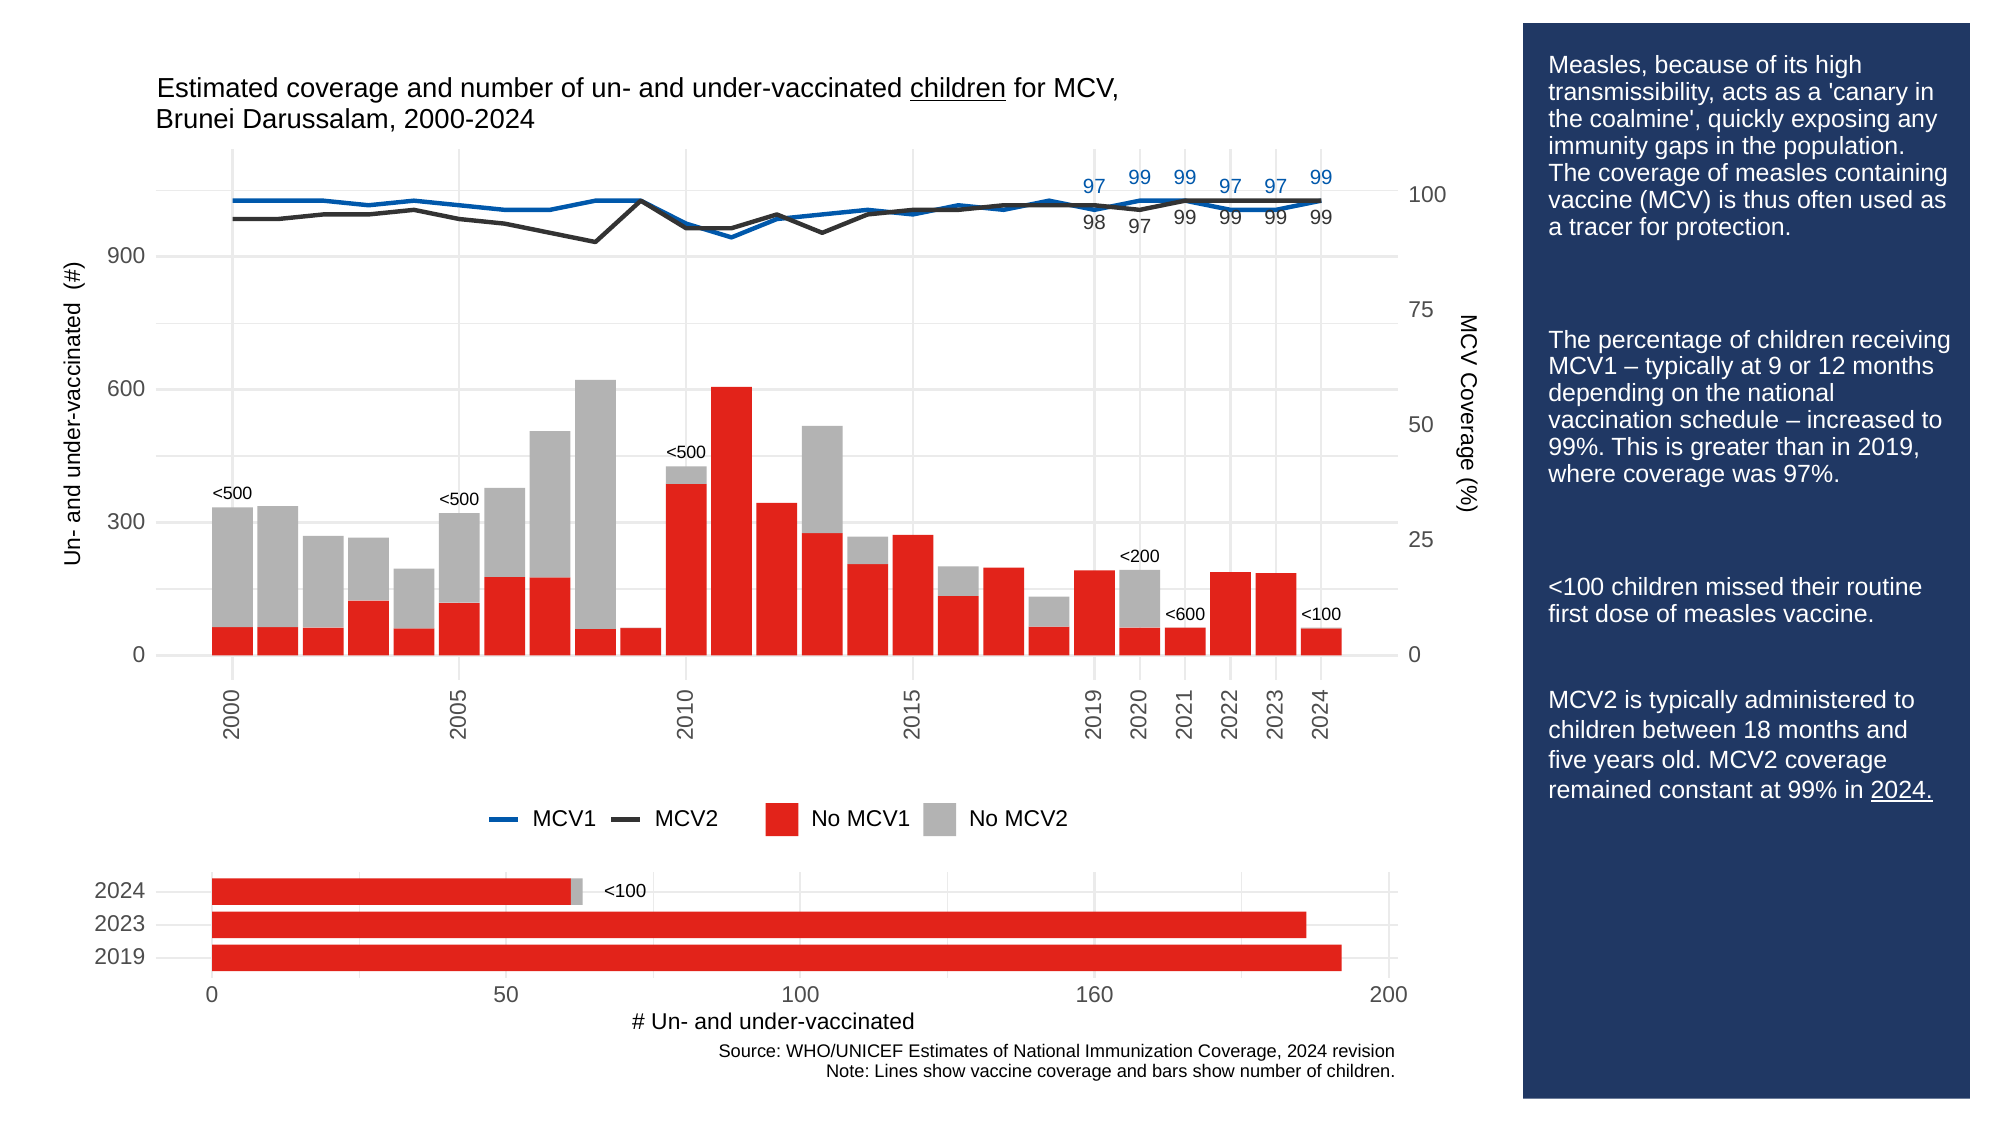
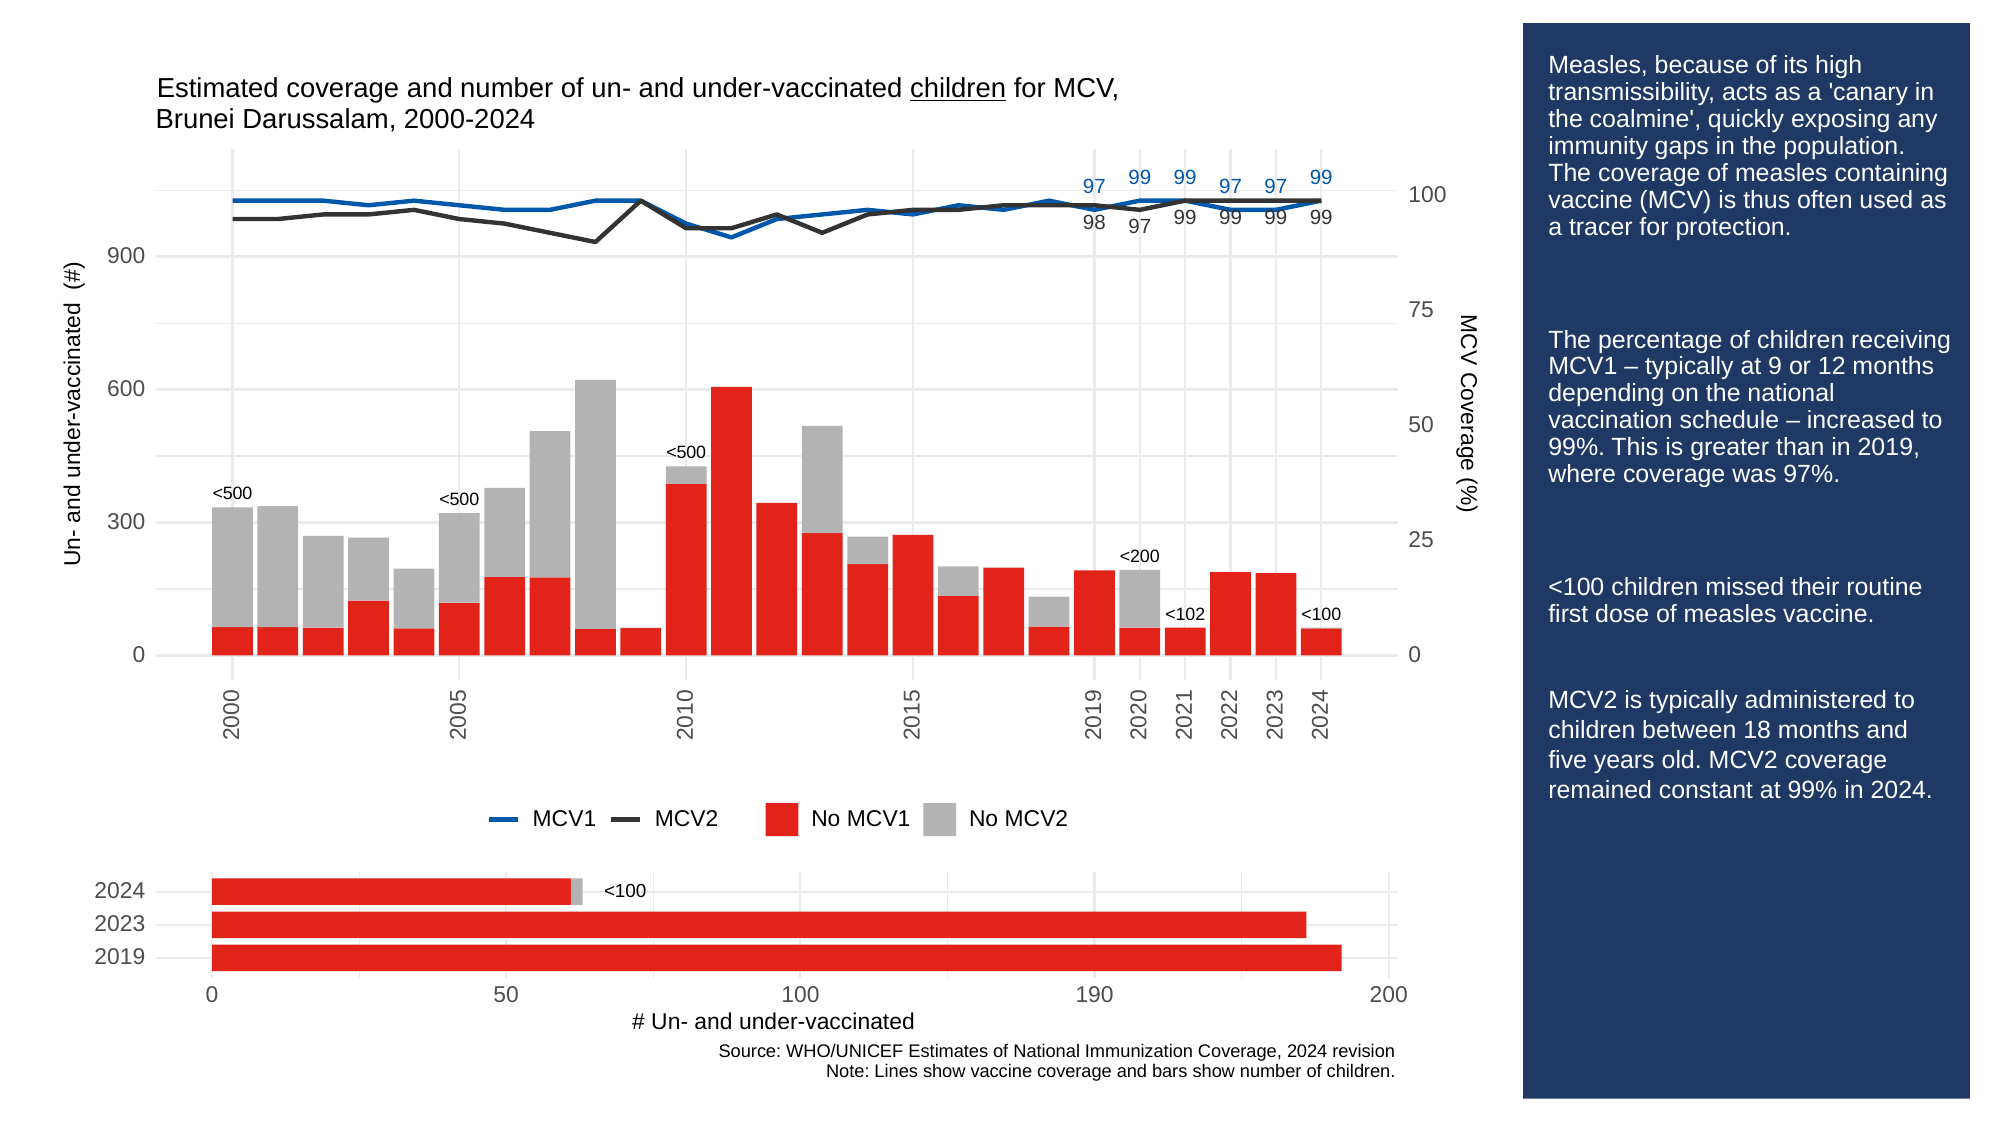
<600: <600 -> <102
2024 at (1902, 791) underline: present -> none
160: 160 -> 190
